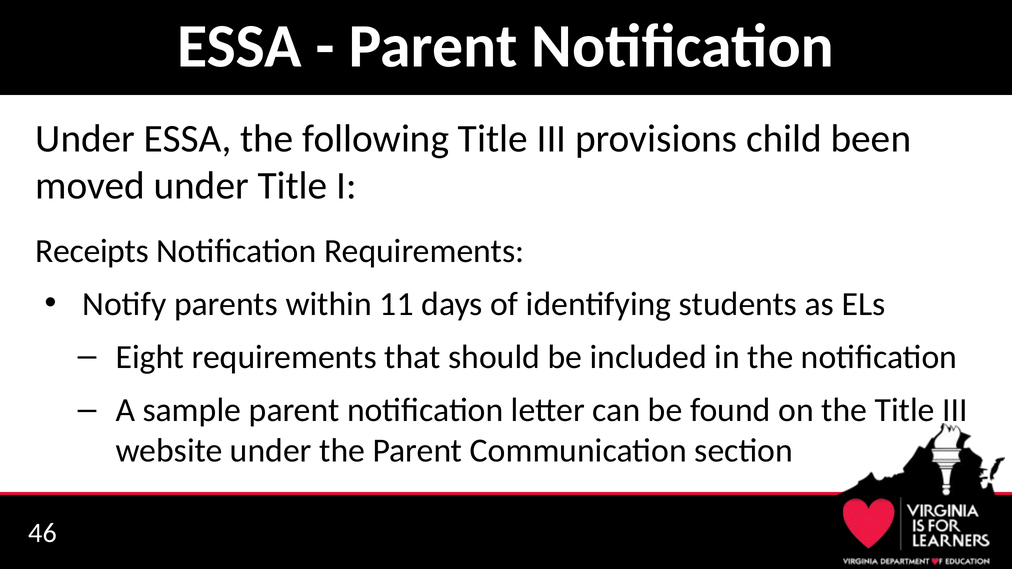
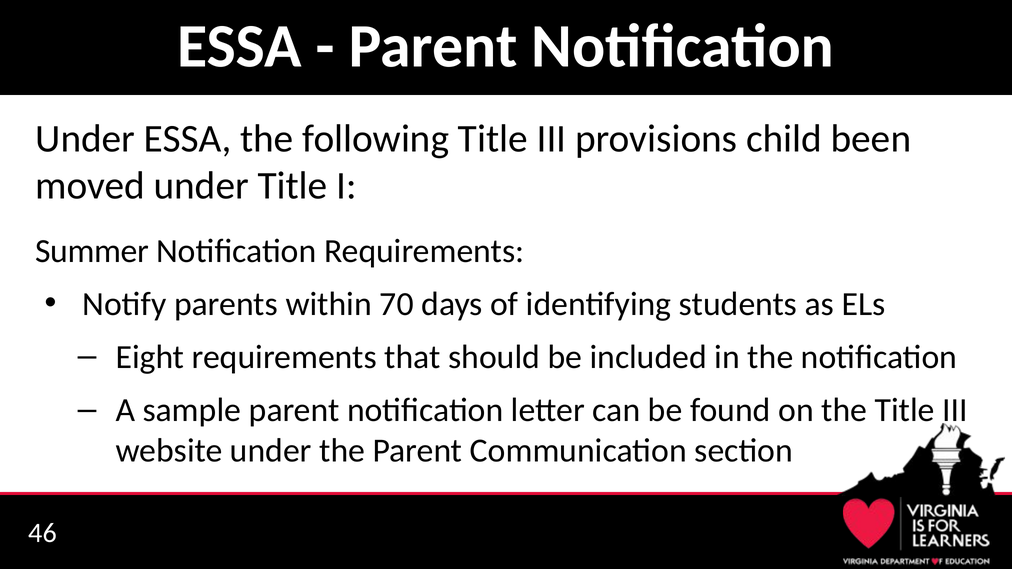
Receipts: Receipts -> Summer
11: 11 -> 70
